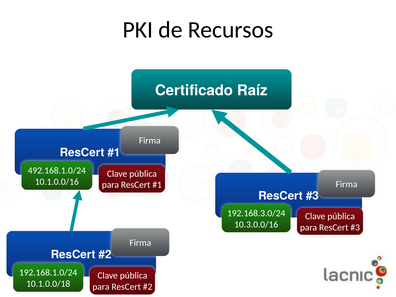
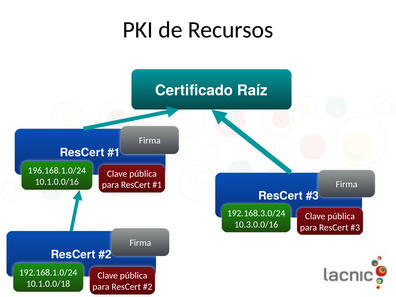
492.168.1.0/24: 492.168.1.0/24 -> 196.168.1.0/24
